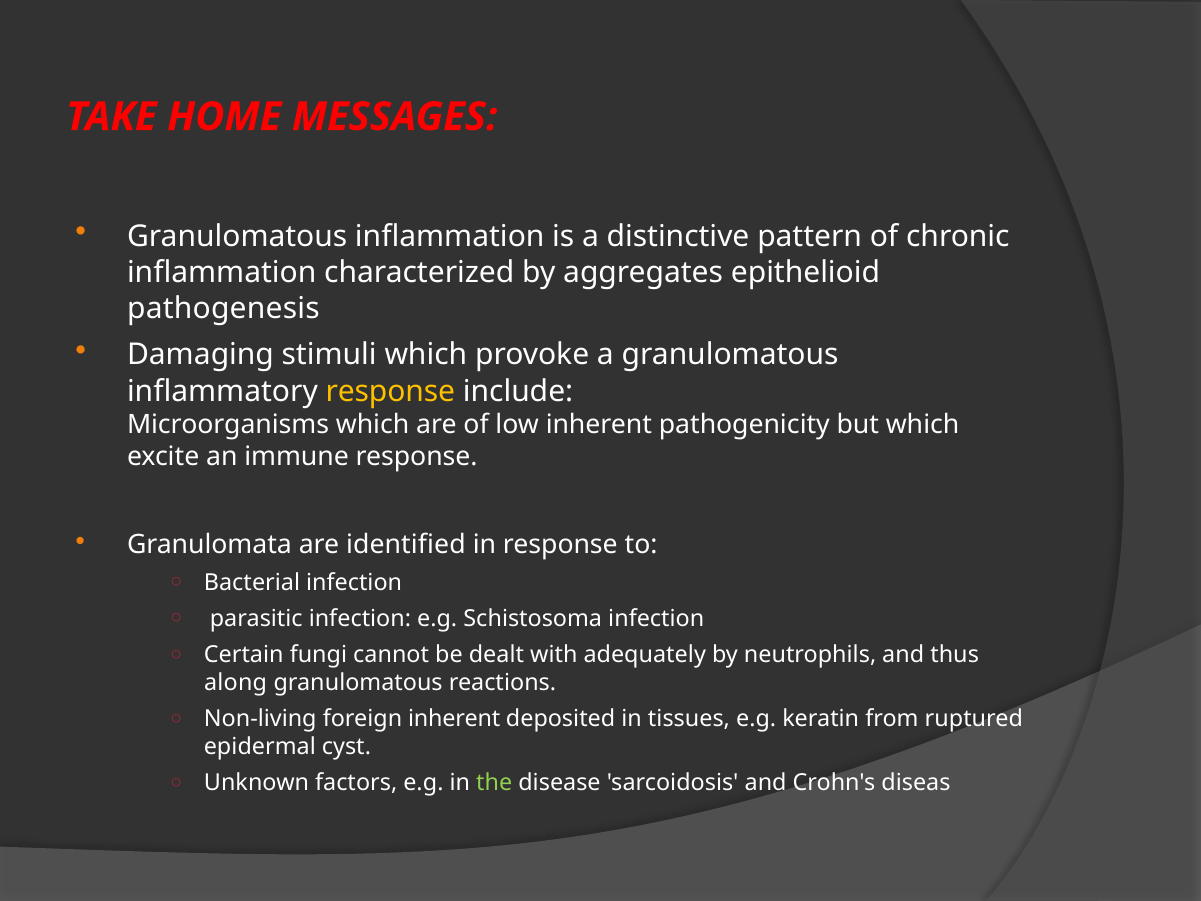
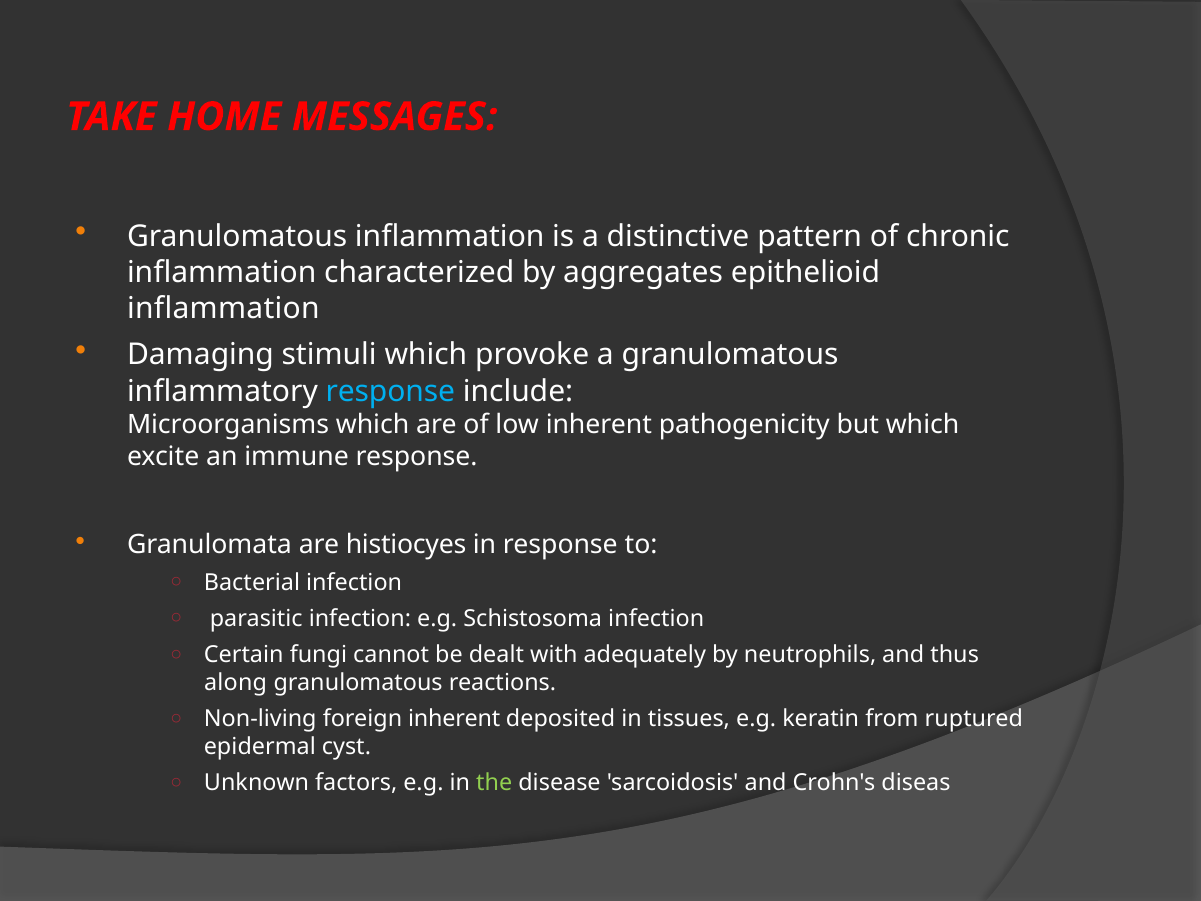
pathogenesis at (223, 308): pathogenesis -> inflammation
response at (390, 391) colour: yellow -> light blue
identified: identified -> histiocyes
